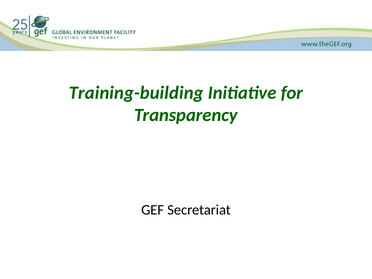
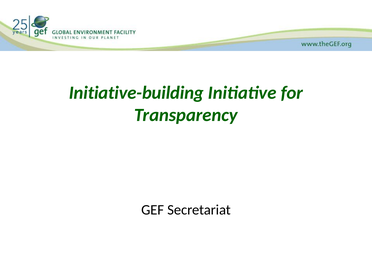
Training-building: Training-building -> Initiative-building
